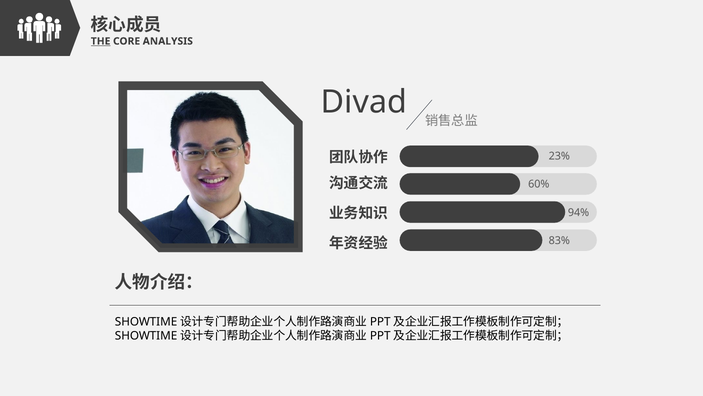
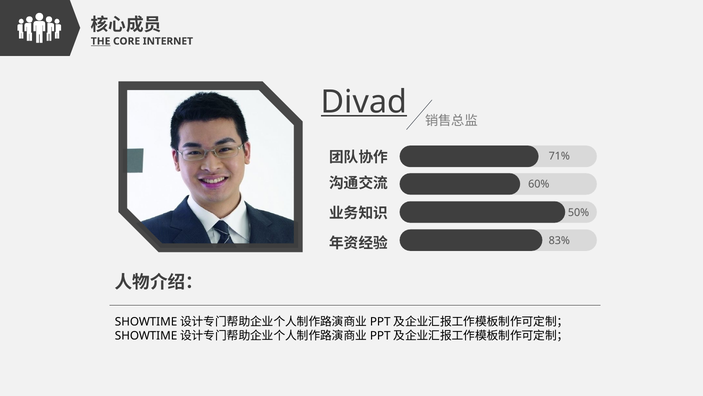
ANALYSIS: ANALYSIS -> INTERNET
Divad underline: none -> present
23%: 23% -> 71%
94%: 94% -> 50%
